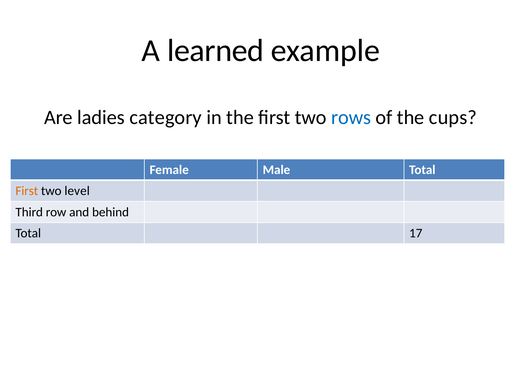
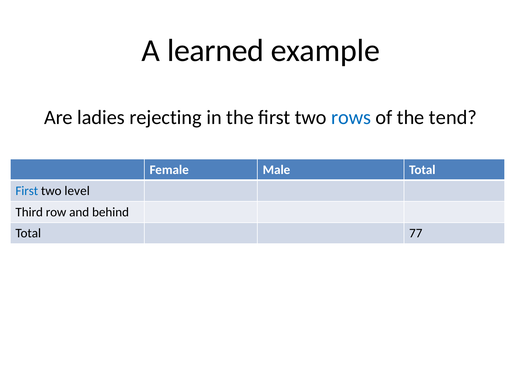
category: category -> rejecting
cups: cups -> tend
First at (27, 191) colour: orange -> blue
17: 17 -> 77
